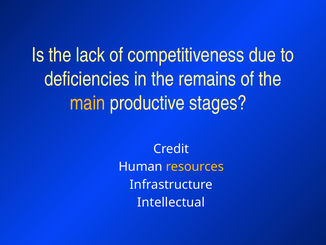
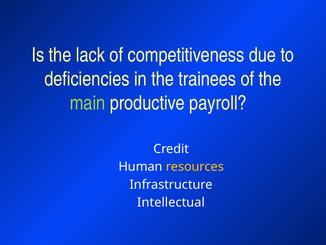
remains: remains -> trainees
main colour: yellow -> light green
stages: stages -> payroll
